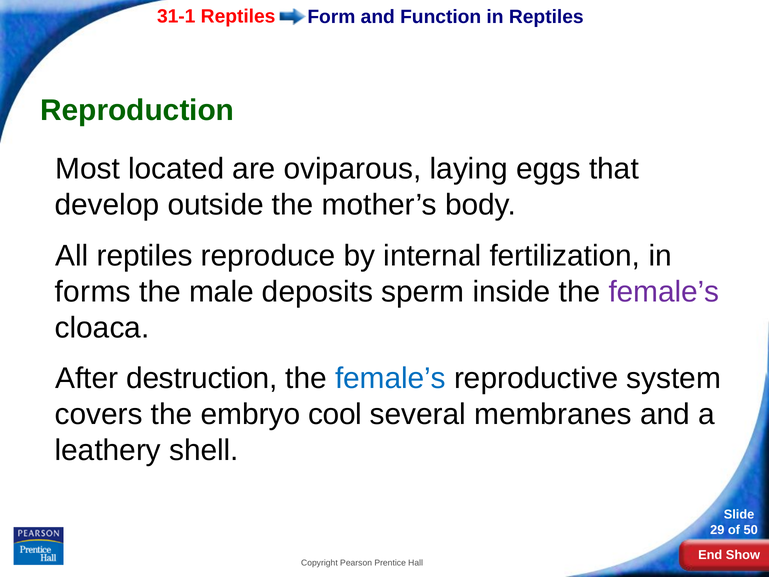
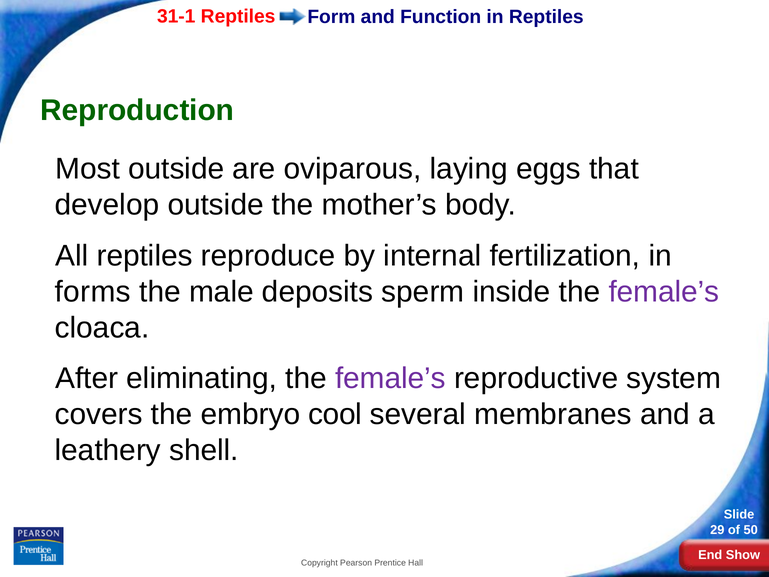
Most located: located -> outside
destruction: destruction -> eliminating
female’s at (391, 378) colour: blue -> purple
